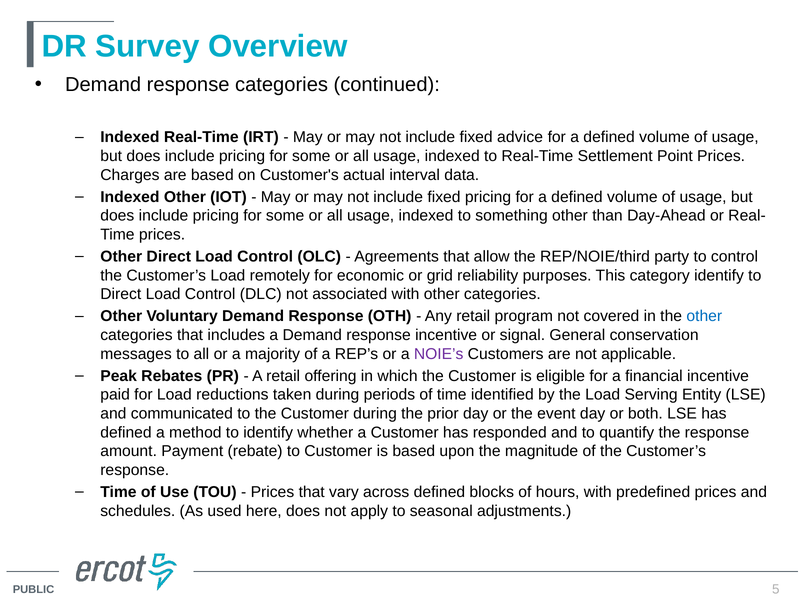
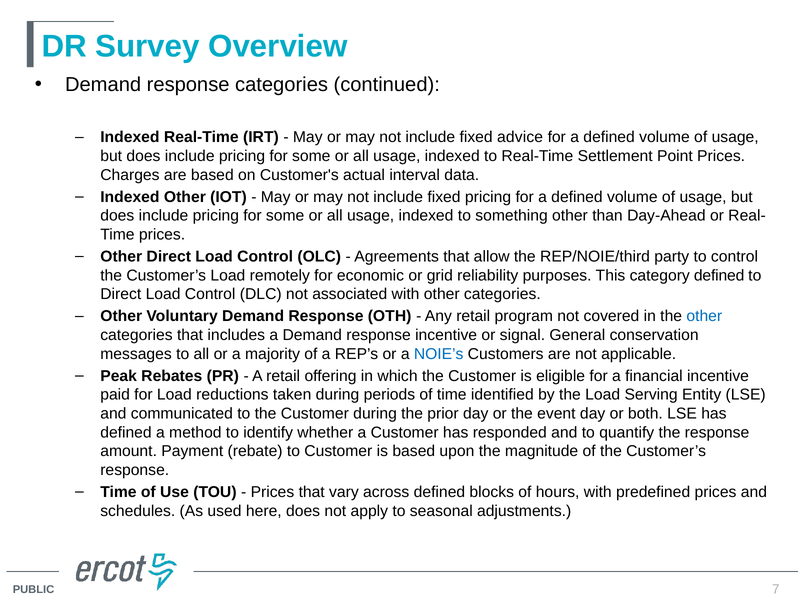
category identify: identify -> defined
NOIE’s colour: purple -> blue
5: 5 -> 7
